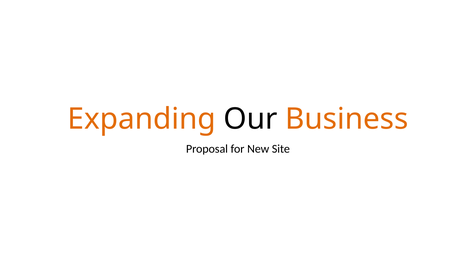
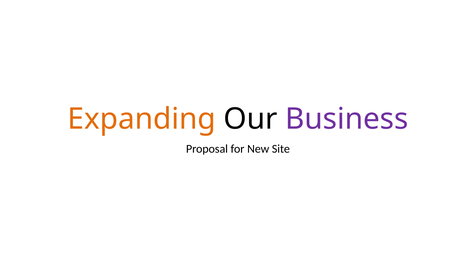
Business colour: orange -> purple
